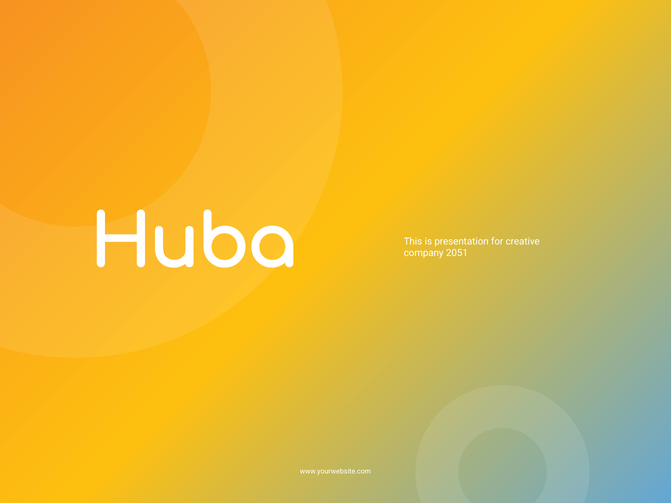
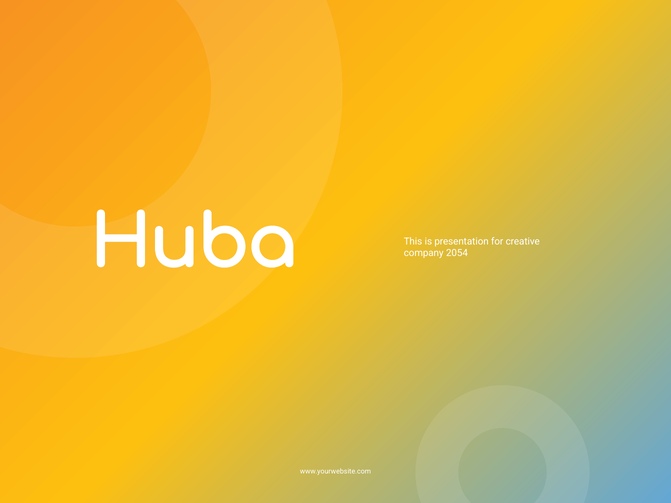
2051: 2051 -> 2054
